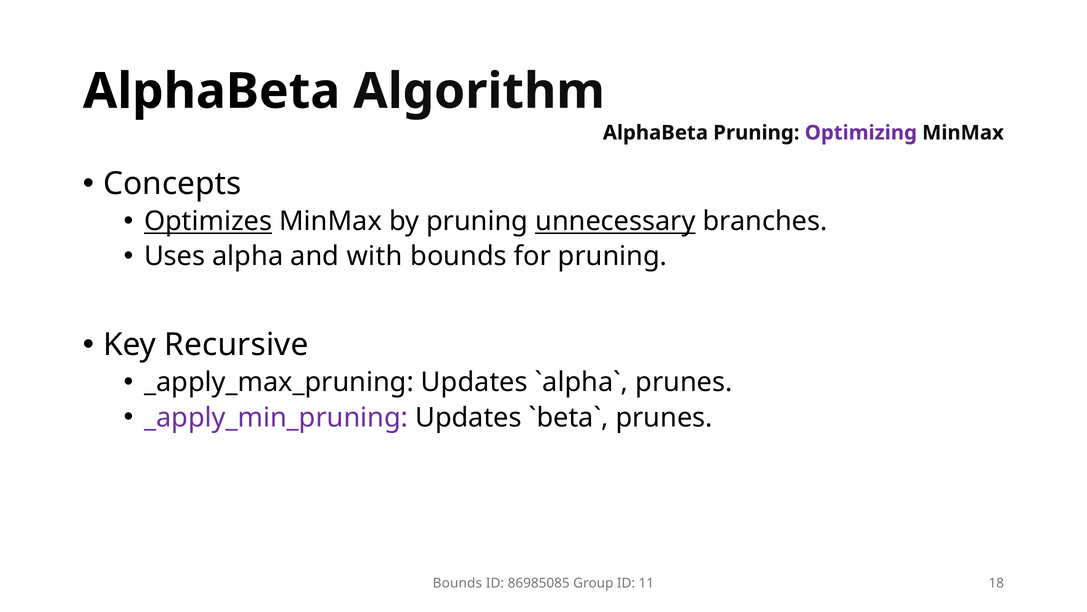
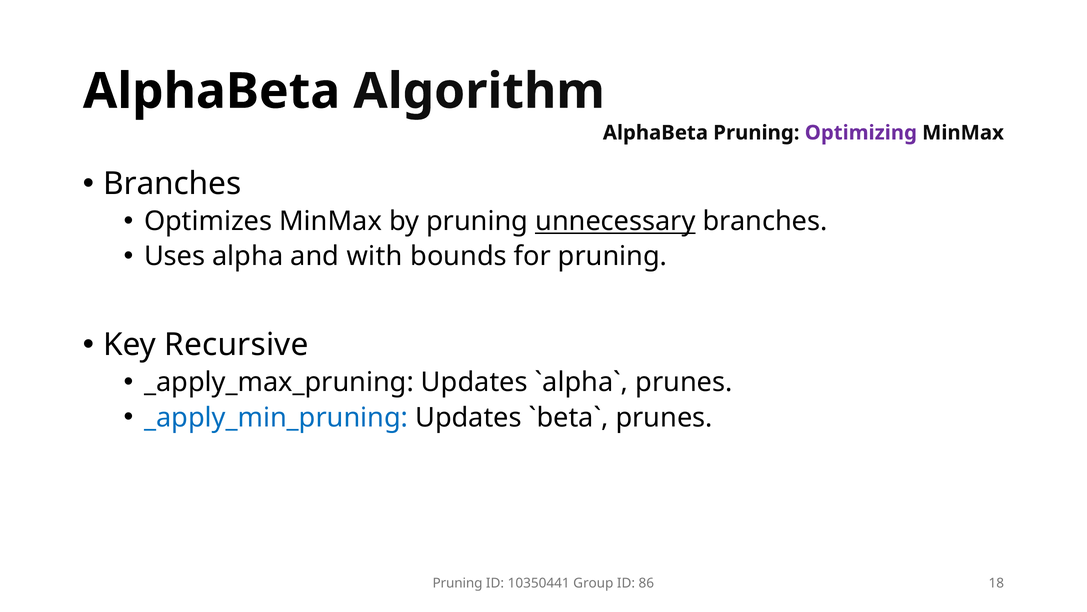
Concepts at (172, 184): Concepts -> Branches
Optimizes underline: present -> none
_apply_min_pruning colour: purple -> blue
Bounds at (457, 583): Bounds -> Pruning
86985085: 86985085 -> 10350441
11: 11 -> 86
